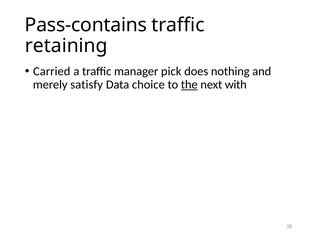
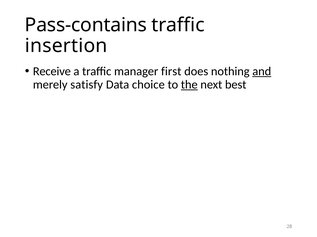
retaining: retaining -> insertion
Carried: Carried -> Receive
pick: pick -> first
and underline: none -> present
with: with -> best
